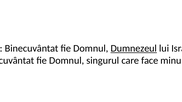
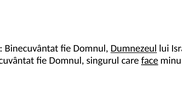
face underline: none -> present
